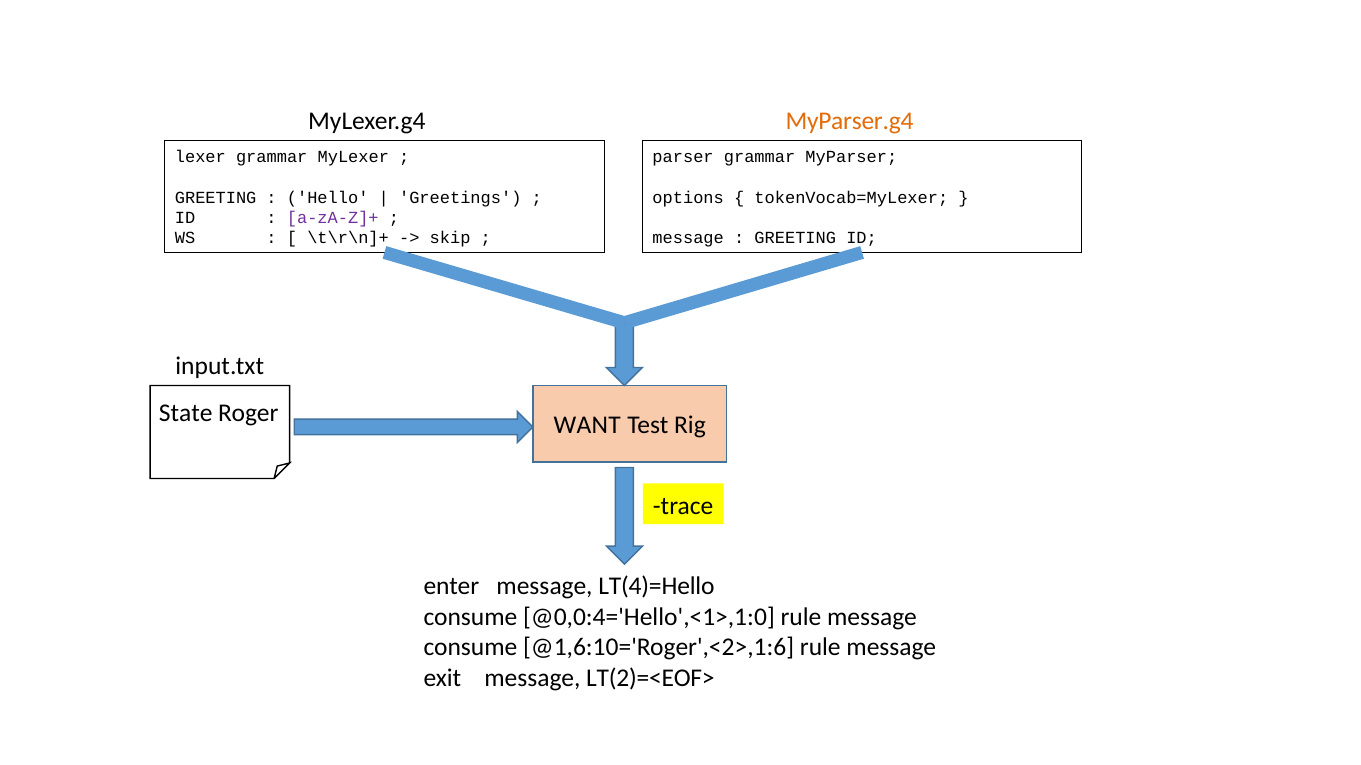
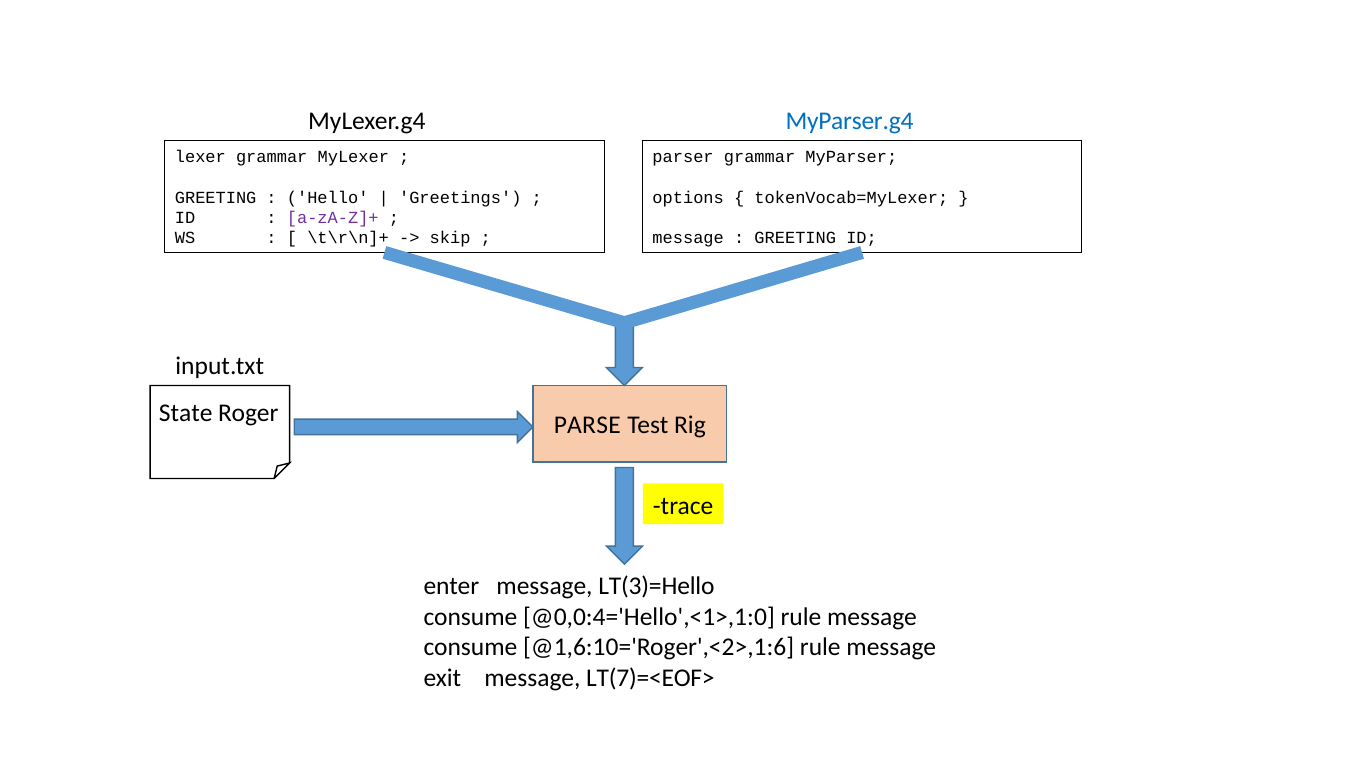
MyParser.g4 colour: orange -> blue
WANT: WANT -> PARSE
LT(4)=Hello: LT(4)=Hello -> LT(3)=Hello
LT(2)=<EOF>: LT(2)=<EOF> -> LT(7)=<EOF>
